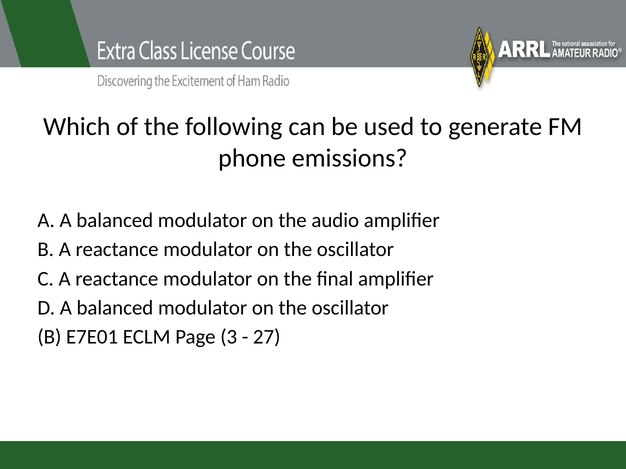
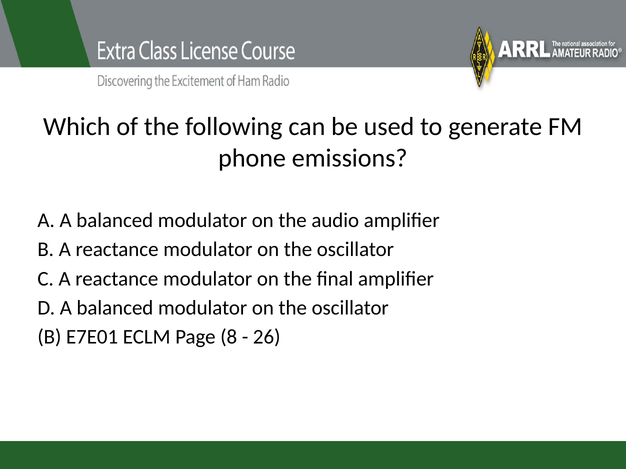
3: 3 -> 8
27: 27 -> 26
